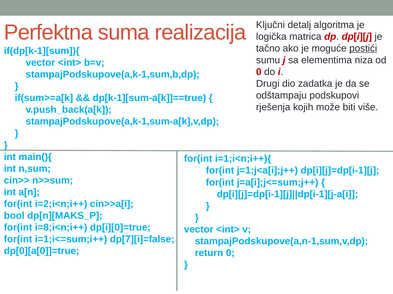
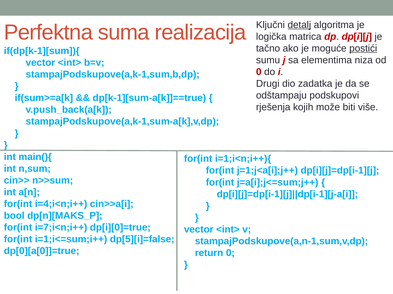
detalj underline: none -> present
i=2;i<n;i++: i=2;i<n;i++ -> i=4;i<n;i++
i=8;i<n;i++: i=8;i<n;i++ -> i=7;i<n;i++
dp[7][i]=false: dp[7][i]=false -> dp[5][i]=false
